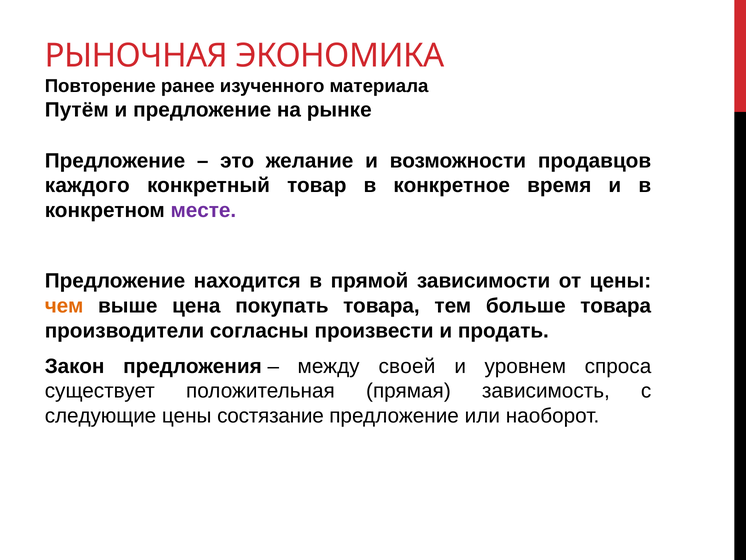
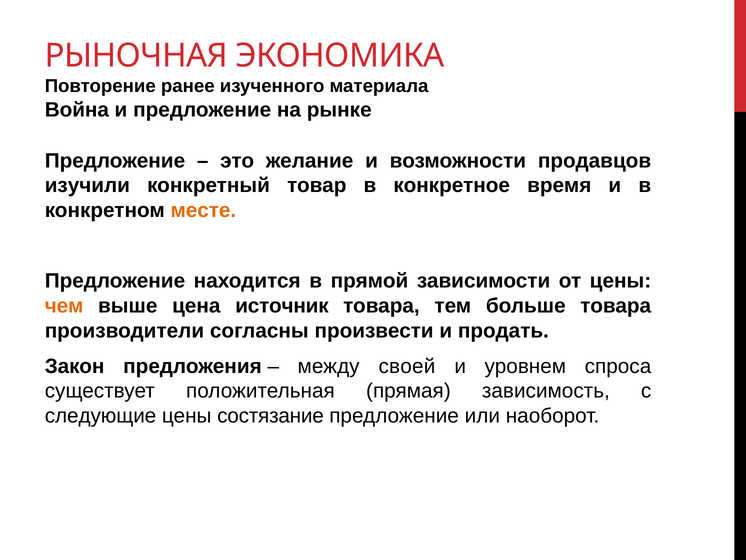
Путём: Путём -> Война
каждого: каждого -> изучили
месте colour: purple -> orange
покупать: покупать -> источник
